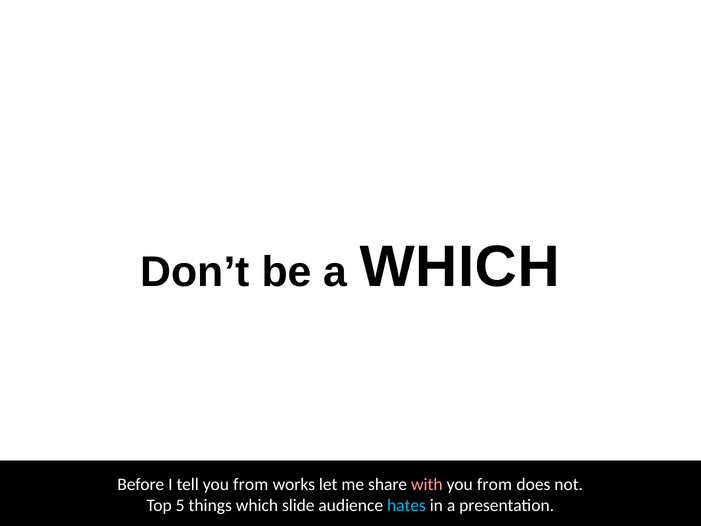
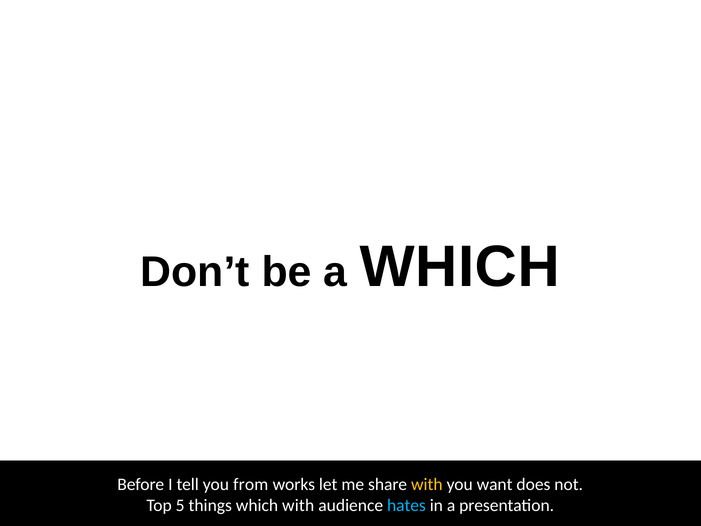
with at (427, 484) colour: pink -> yellow
from at (494, 484): from -> want
which slide: slide -> with
